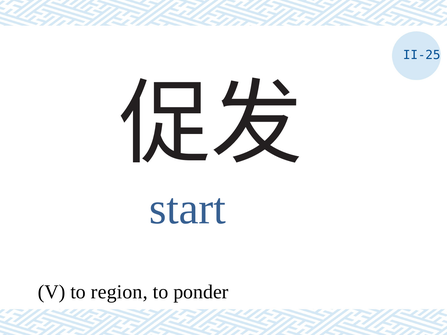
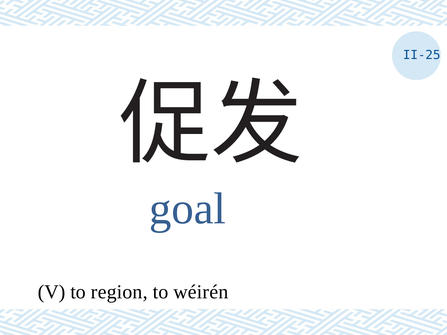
start: start -> goal
ponder: ponder -> wéirén
